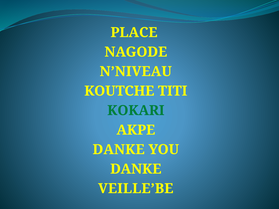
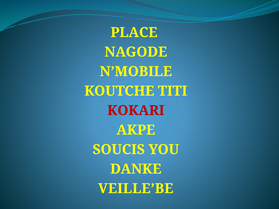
N’NIVEAU: N’NIVEAU -> N’MOBILE
KOKARI colour: green -> red
DANKE at (119, 150): DANKE -> SOUCIS
